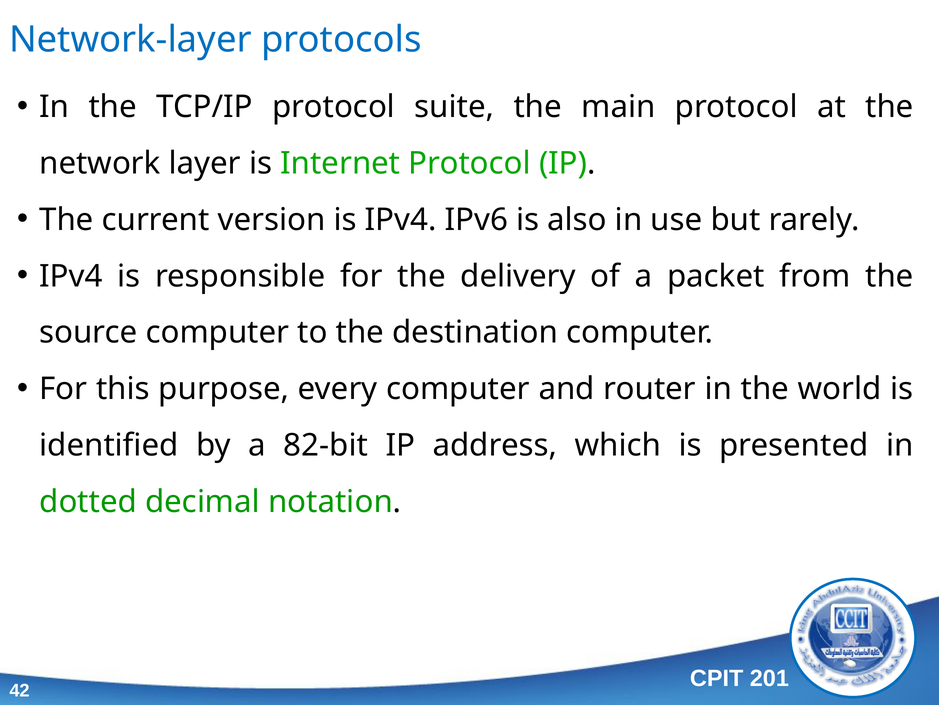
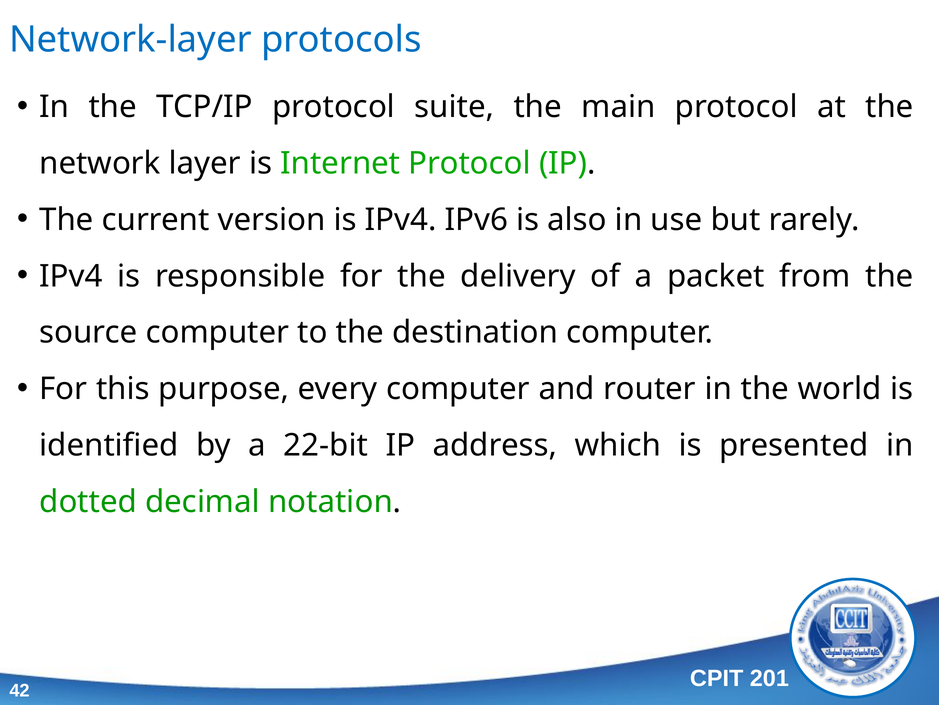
82-bit: 82-bit -> 22-bit
